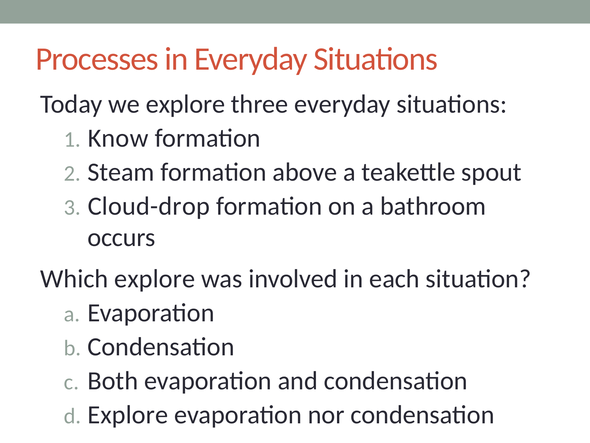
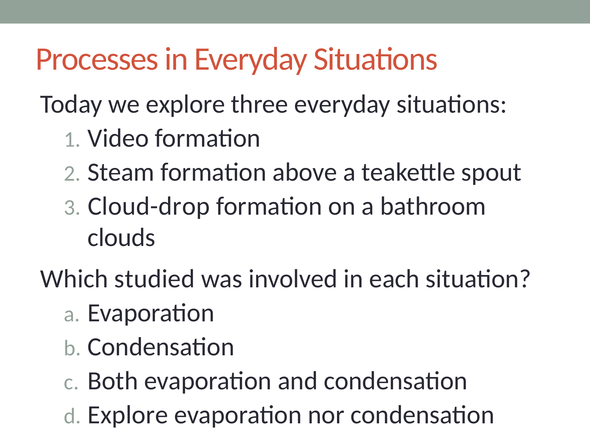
Know: Know -> Video
occurs: occurs -> clouds
Which explore: explore -> studied
